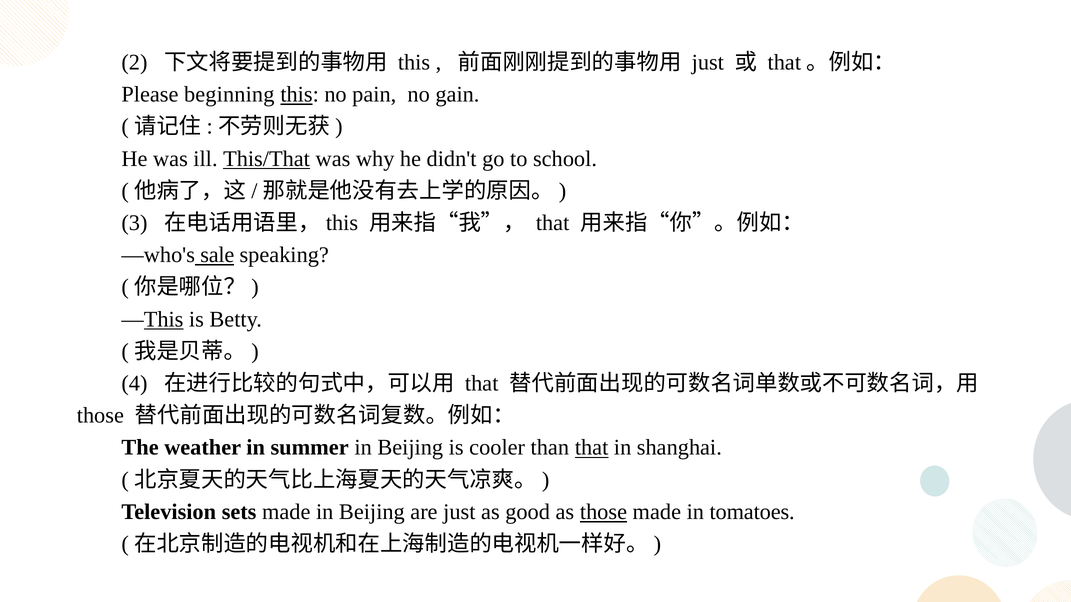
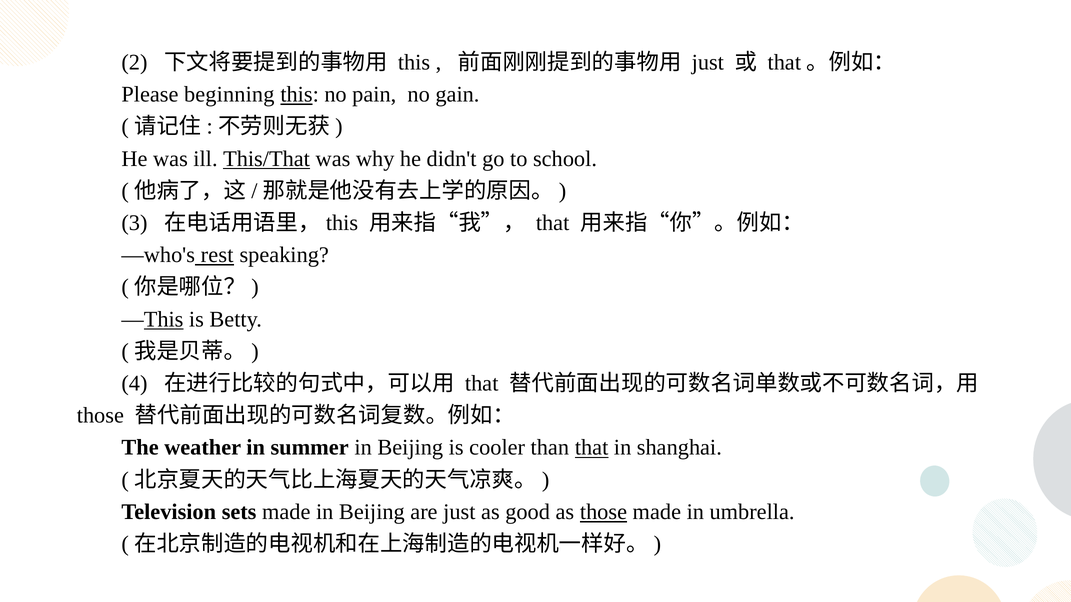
sale: sale -> rest
tomatoes: tomatoes -> umbrella
